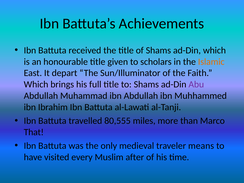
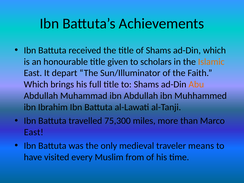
Abu colour: purple -> orange
80,555: 80,555 -> 75,300
That at (34, 132): That -> East
after: after -> from
